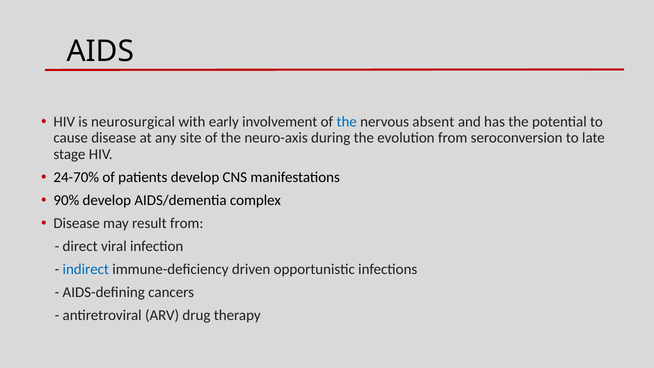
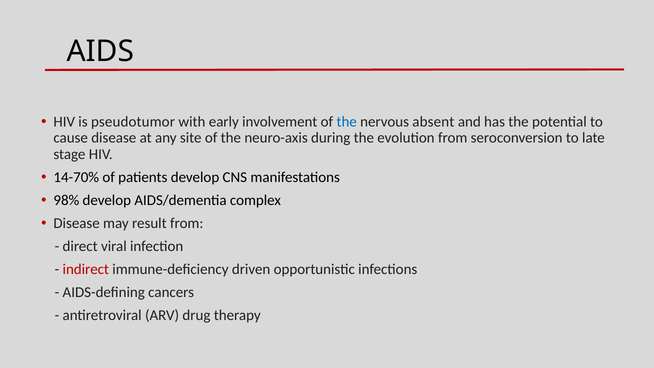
neurosurgical: neurosurgical -> pseudotumor
24-70%: 24-70% -> 14-70%
90%: 90% -> 98%
indirect colour: blue -> red
